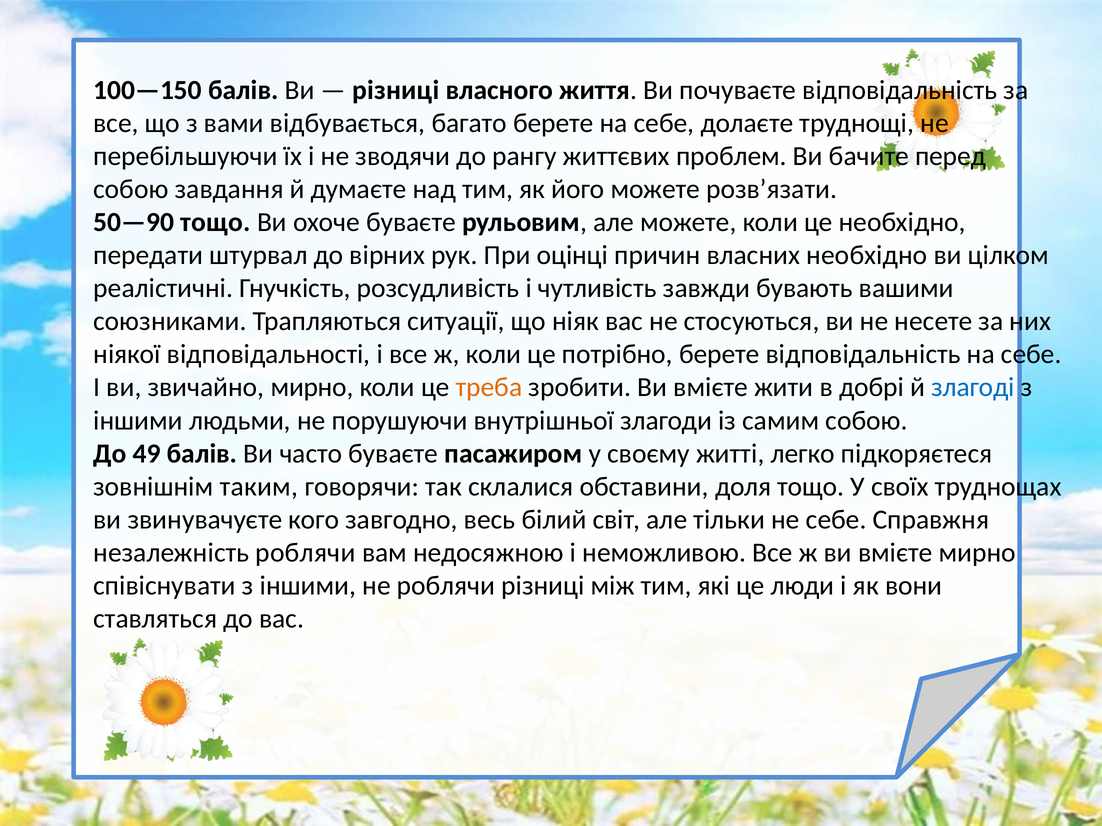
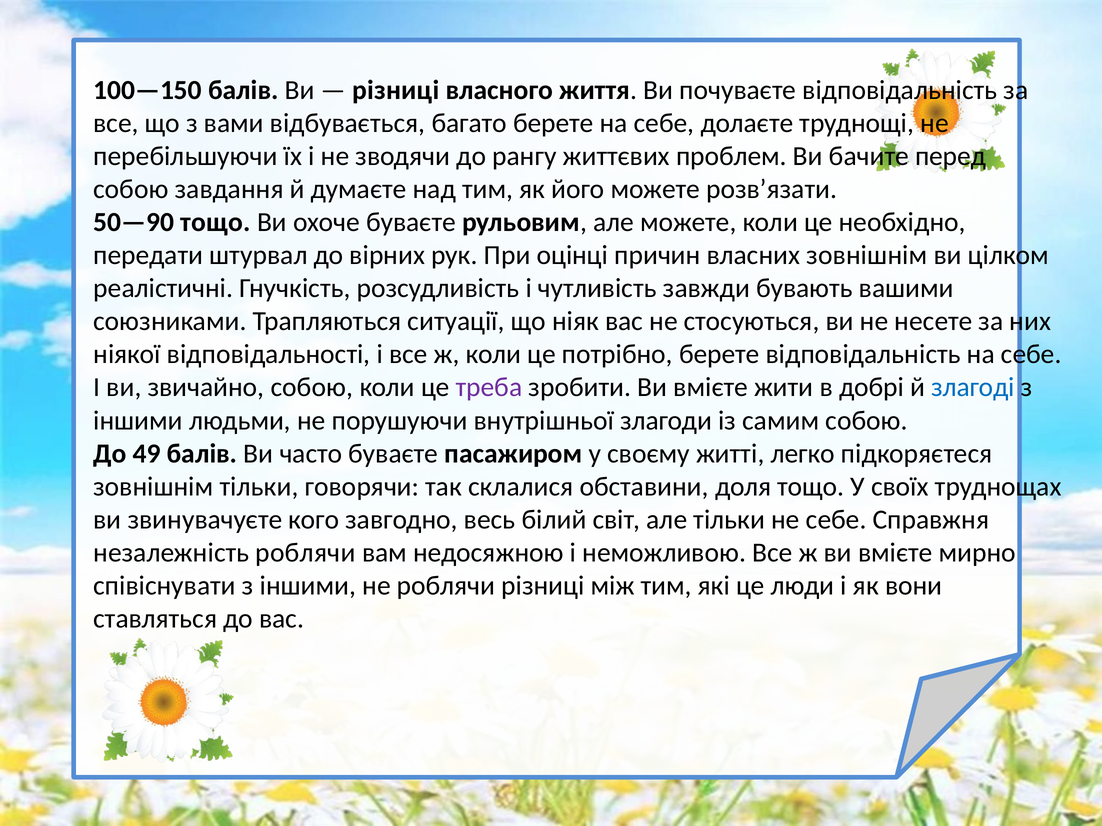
власних необхідно: необхідно -> зовнішнім
звичайно мирно: мирно -> собою
треба colour: orange -> purple
зовнішнім таким: таким -> тільки
